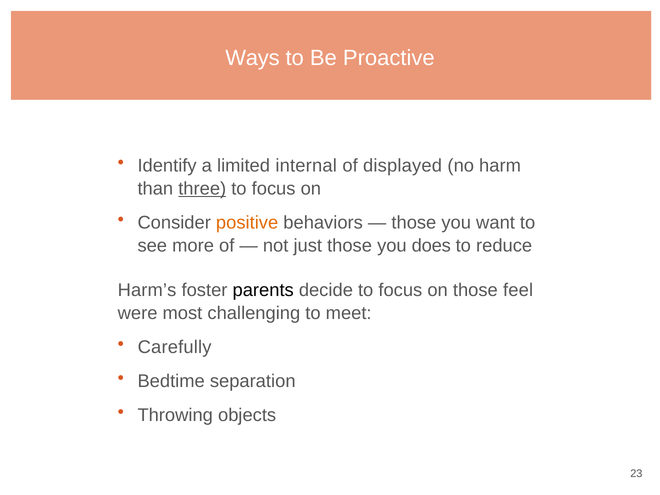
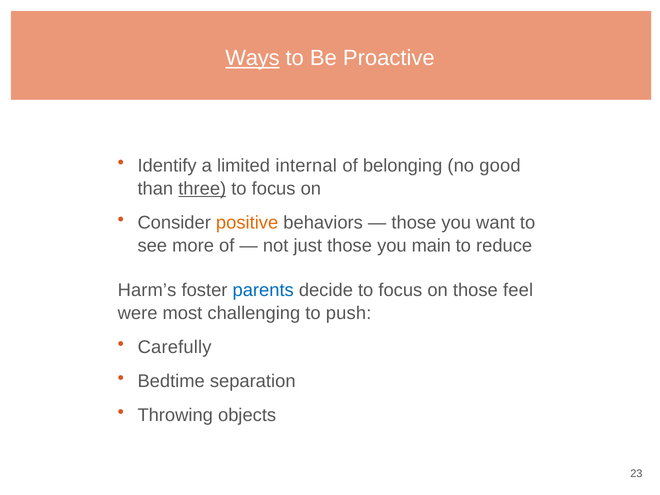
Ways underline: none -> present
displayed: displayed -> belonging
harm: harm -> good
does: does -> main
parents colour: black -> blue
meet: meet -> push
